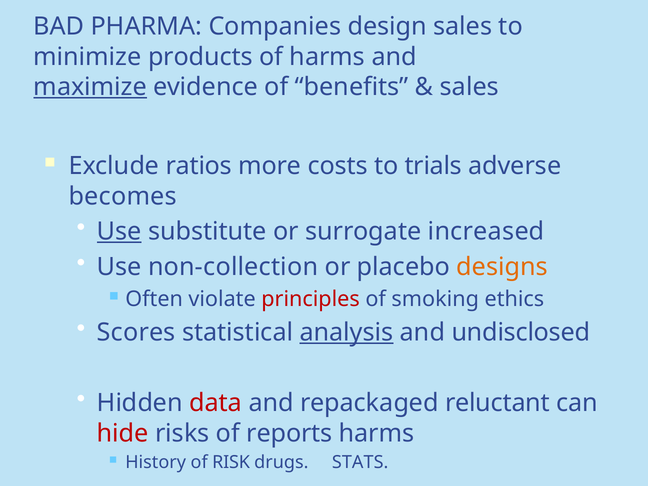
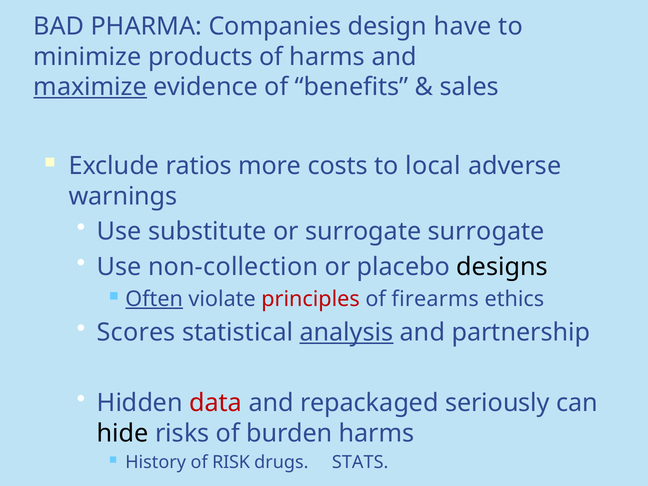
design sales: sales -> have
trials: trials -> local
becomes: becomes -> warnings
Use at (119, 231) underline: present -> none
surrogate increased: increased -> surrogate
designs colour: orange -> black
Often underline: none -> present
smoking: smoking -> firearms
undisclosed: undisclosed -> partnership
reluctant: reluctant -> seriously
hide colour: red -> black
reports: reports -> burden
